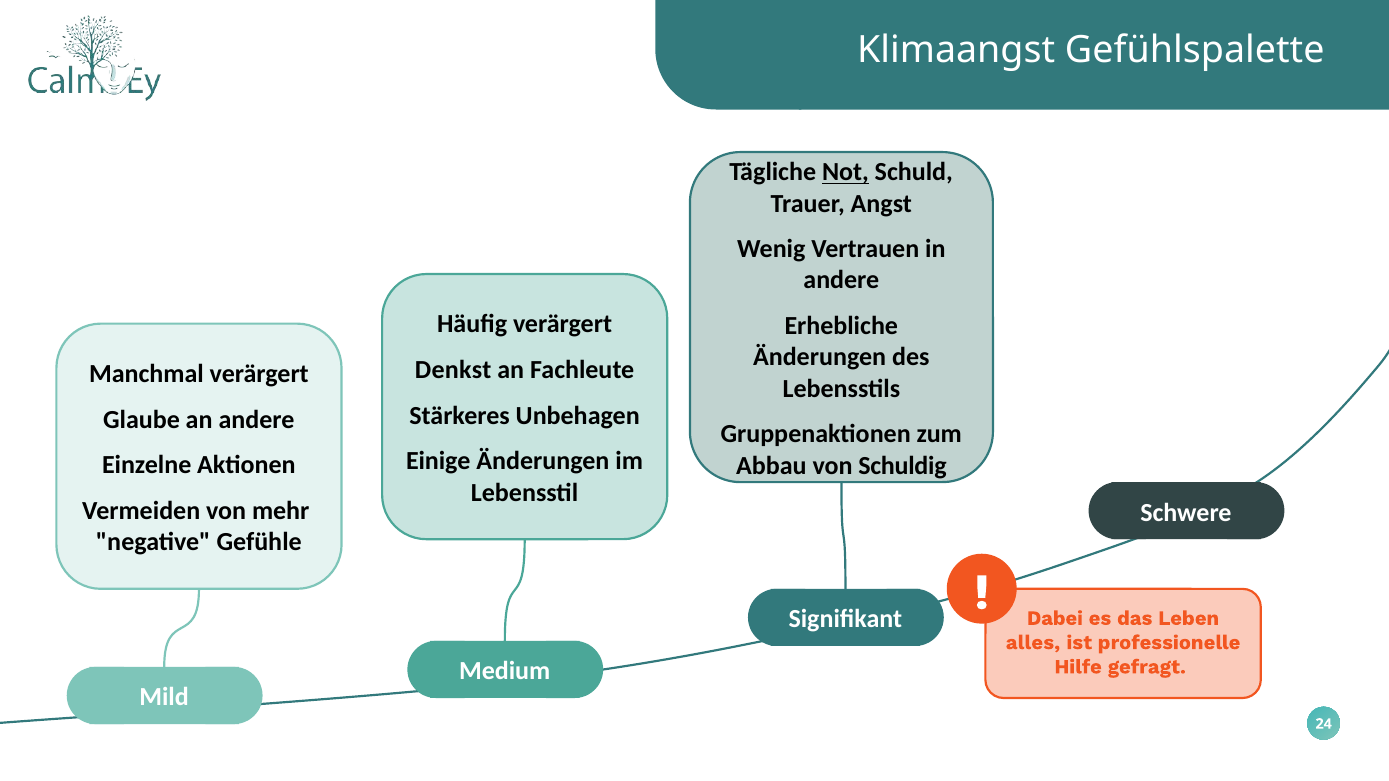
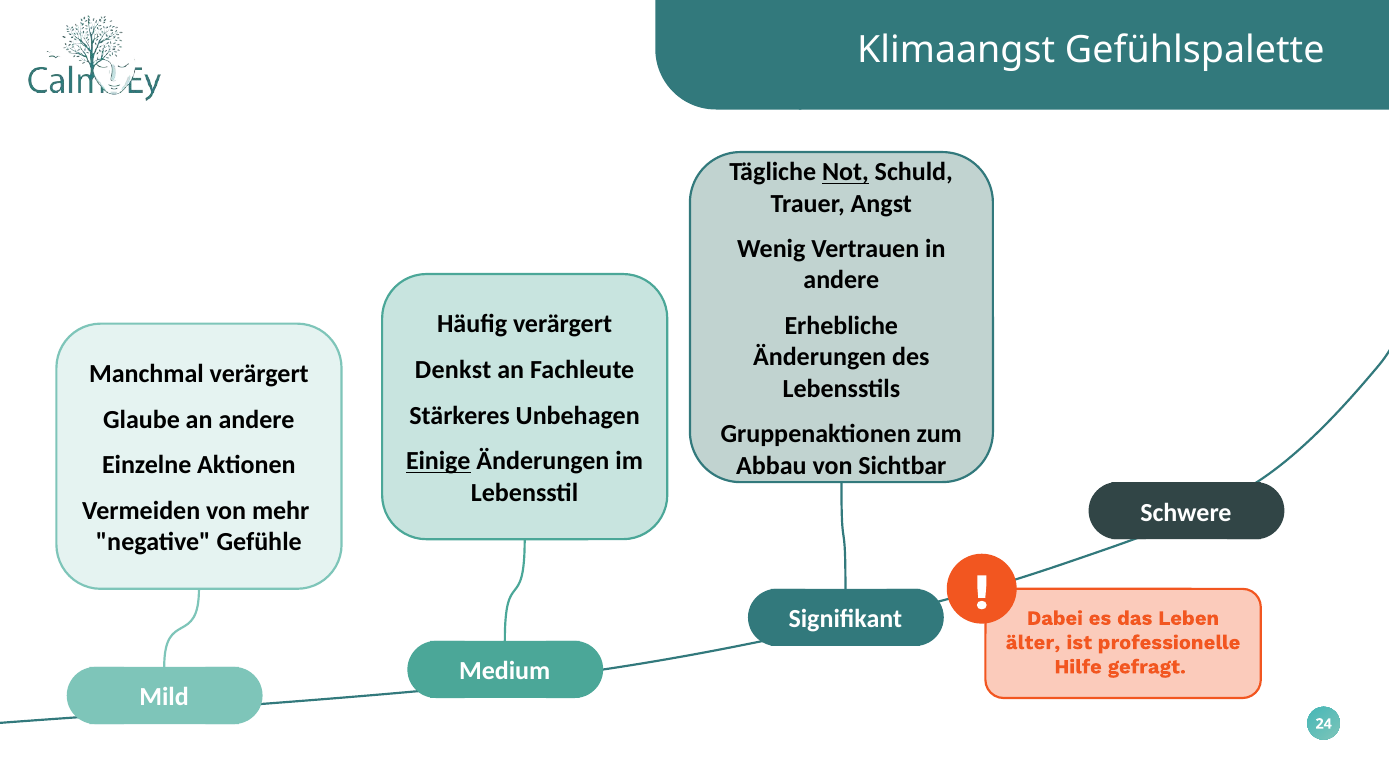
Einige underline: none -> present
Schuldig: Schuldig -> Sichtbar
alles: alles -> älter
